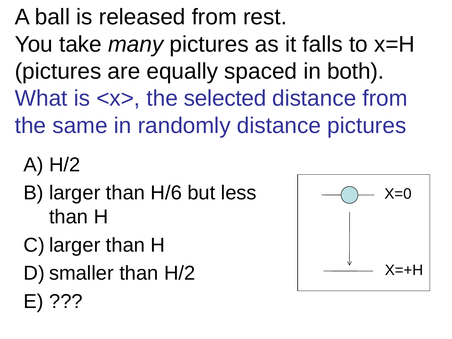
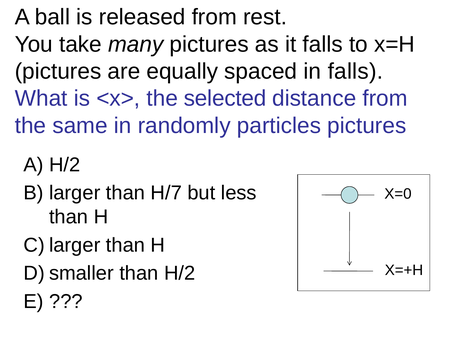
in both: both -> falls
randomly distance: distance -> particles
H/6: H/6 -> H/7
